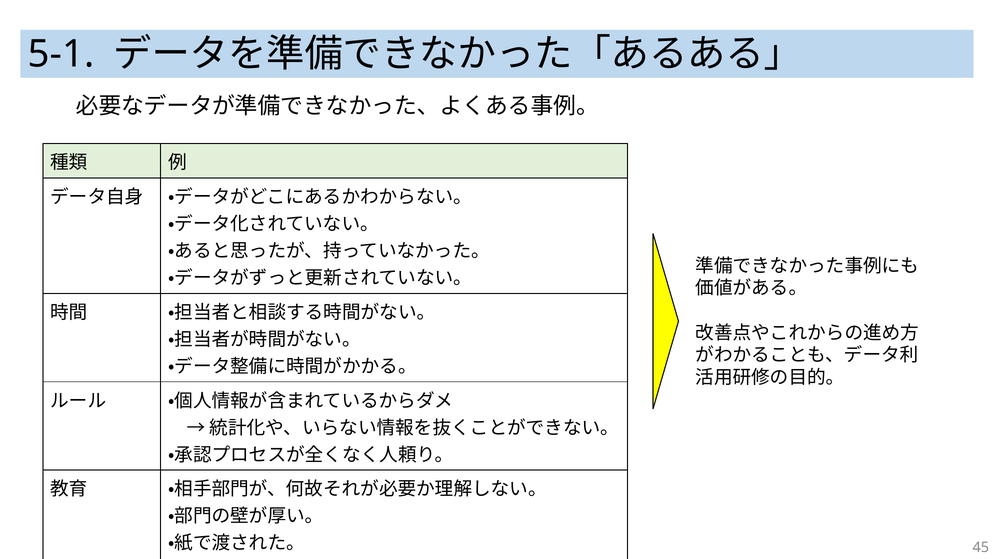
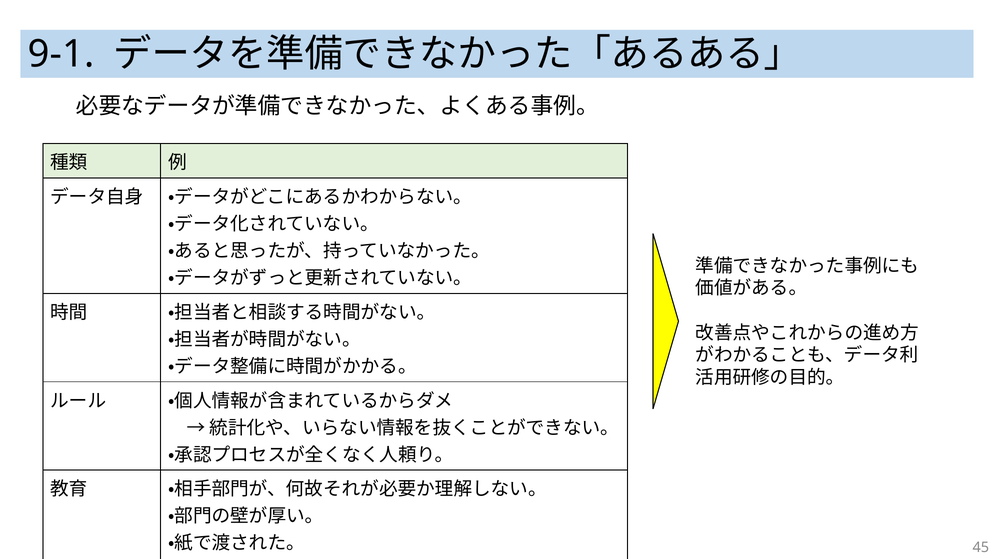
5-1: 5-1 -> 9-1
